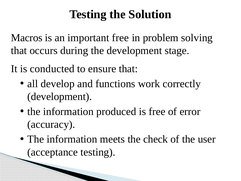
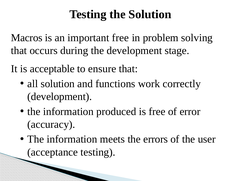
conducted: conducted -> acceptable
all develop: develop -> solution
check: check -> errors
